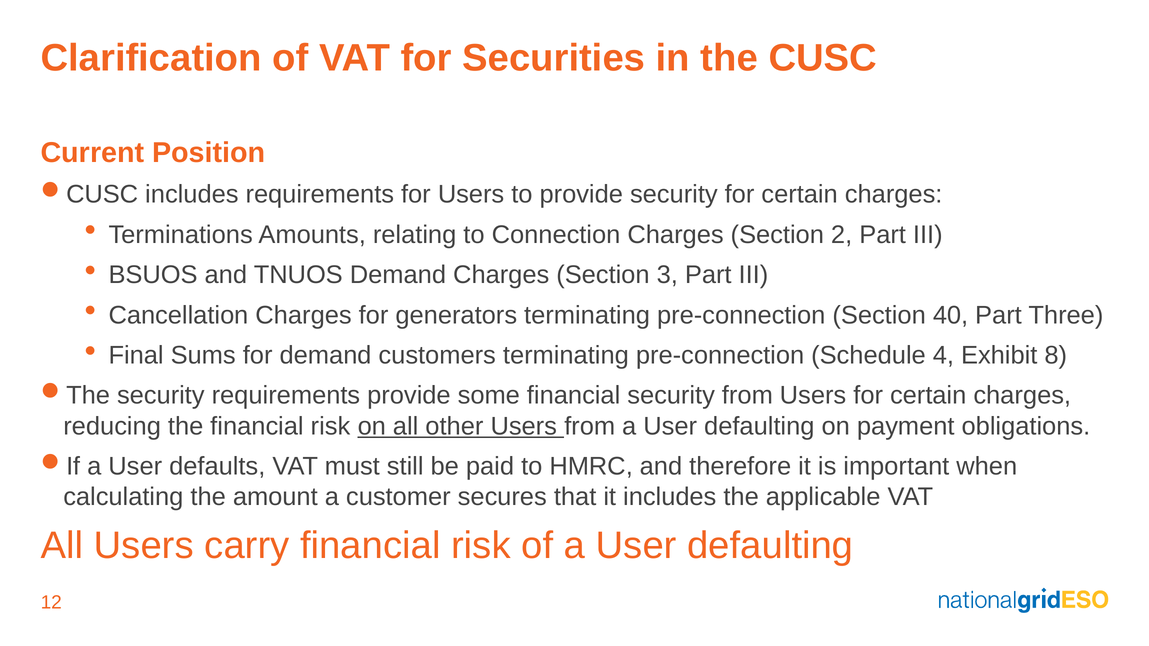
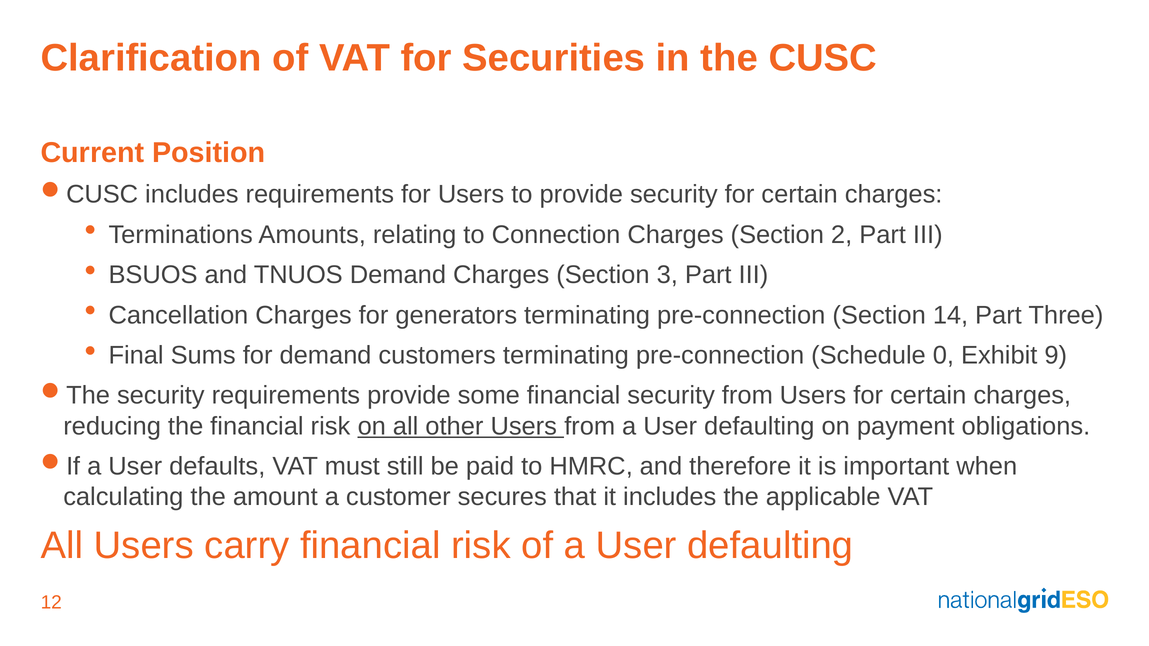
40: 40 -> 14
4: 4 -> 0
8: 8 -> 9
